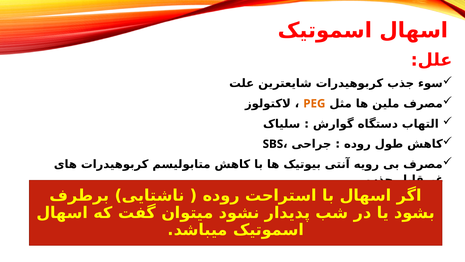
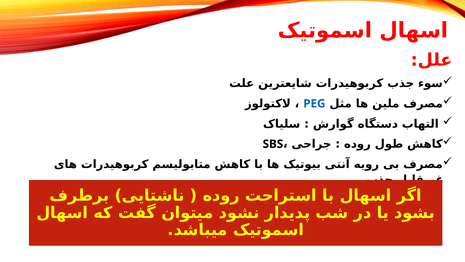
PEG colour: orange -> blue
